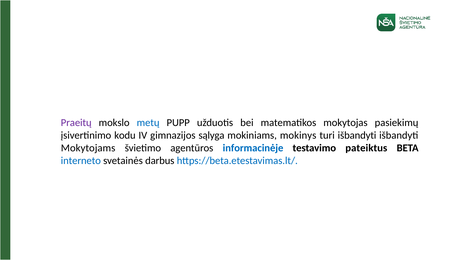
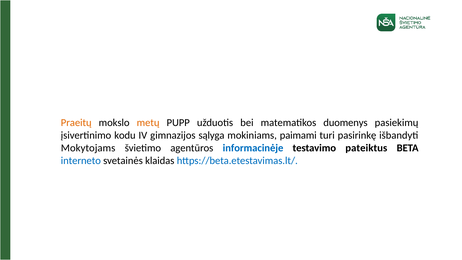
Praeitų colour: purple -> orange
metų colour: blue -> orange
mokytojas: mokytojas -> duomenys
mokinys: mokinys -> paimami
turi išbandyti: išbandyti -> pasirinkę
darbus: darbus -> klaidas
